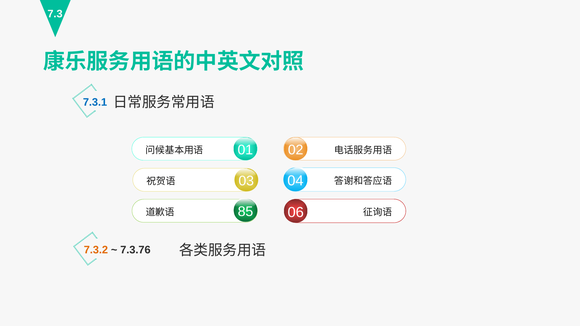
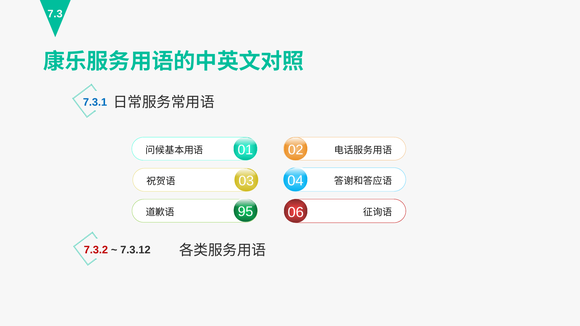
85: 85 -> 95
7.3.2 colour: orange -> red
7.3.76: 7.3.76 -> 7.3.12
